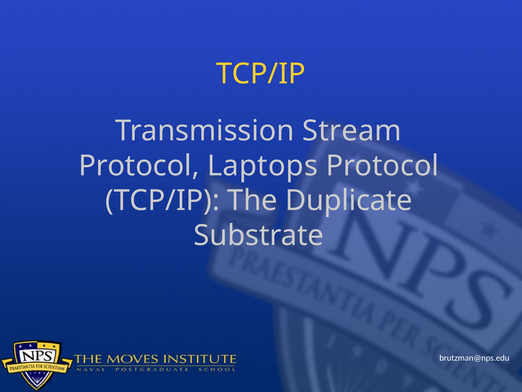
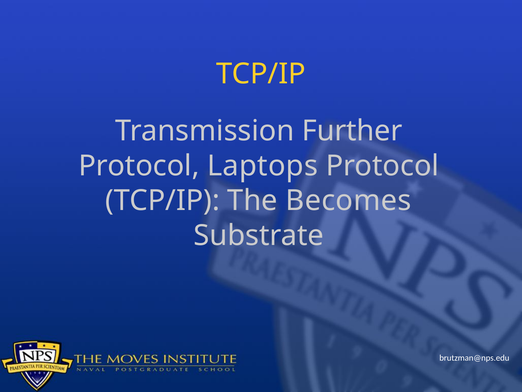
Stream: Stream -> Further
Duplicate: Duplicate -> Becomes
